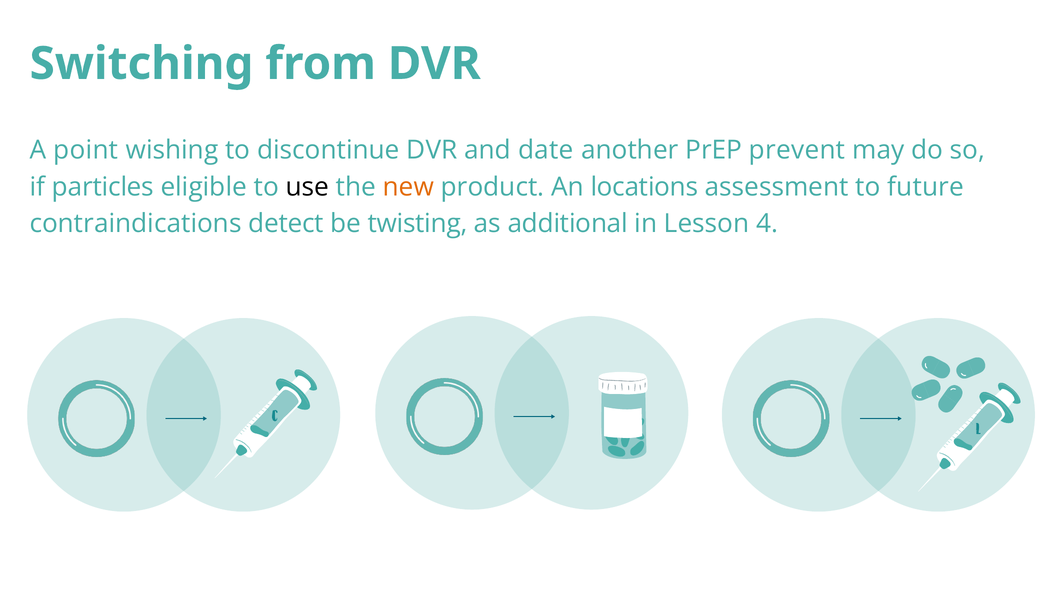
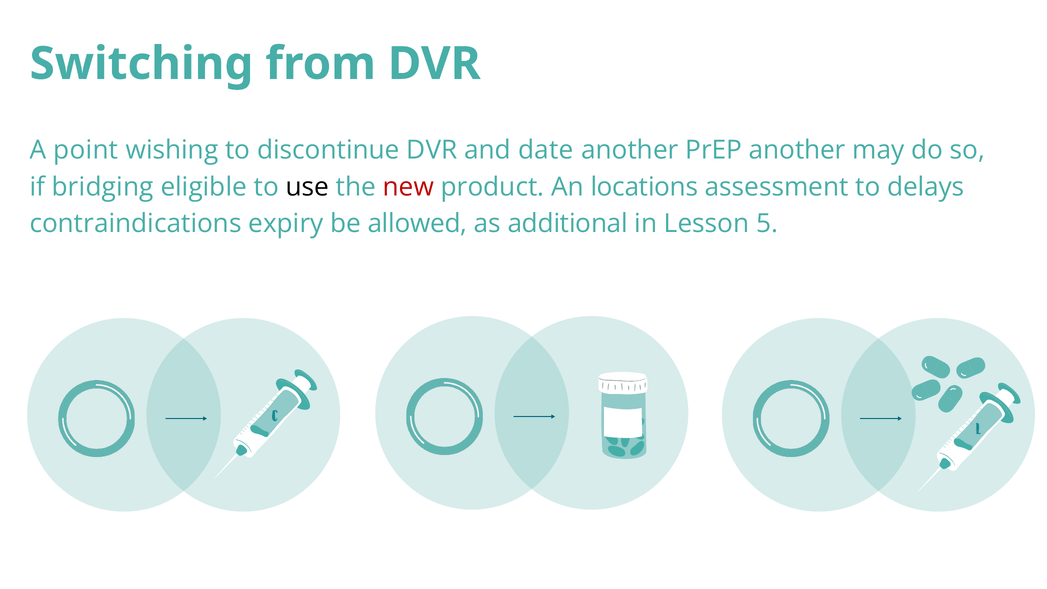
PrEP prevent: prevent -> another
particles: particles -> bridging
new colour: orange -> red
future: future -> delays
detect: detect -> expiry
twisting: twisting -> allowed
4: 4 -> 5
